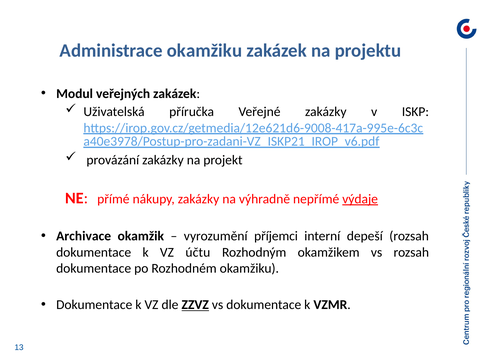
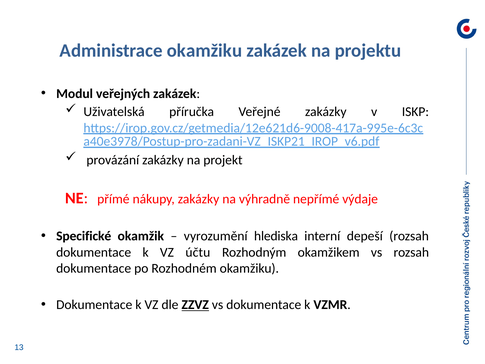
výdaje underline: present -> none
Archivace: Archivace -> Specifické
příjemci: příjemci -> hlediska
